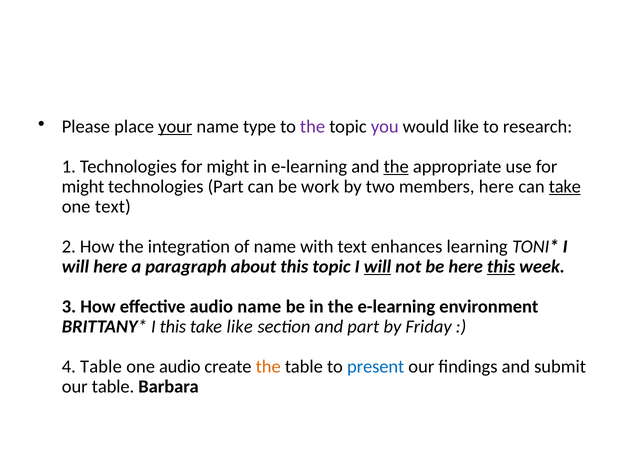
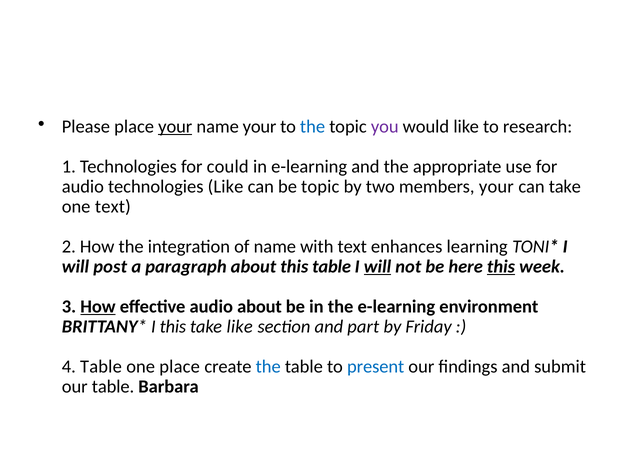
name type: type -> your
the at (313, 127) colour: purple -> blue
Technologies for might: might -> could
the at (396, 166) underline: present -> none
might at (83, 186): might -> audio
technologies Part: Part -> Like
be work: work -> topic
members here: here -> your
take at (565, 186) underline: present -> none
will here: here -> post
this topic: topic -> table
How at (98, 306) underline: none -> present
audio name: name -> about
one audio: audio -> place
the at (268, 366) colour: orange -> blue
